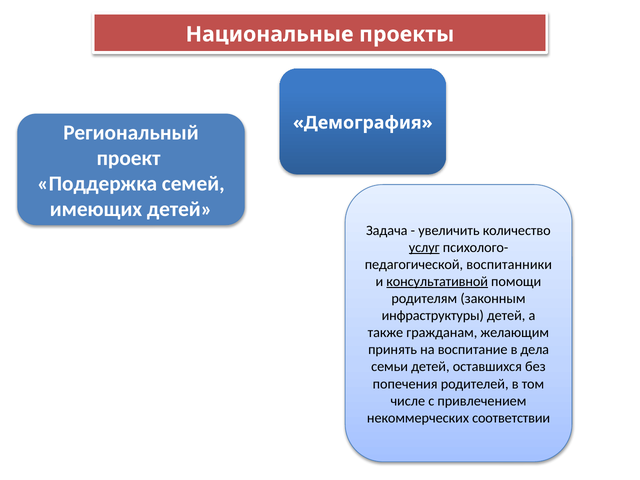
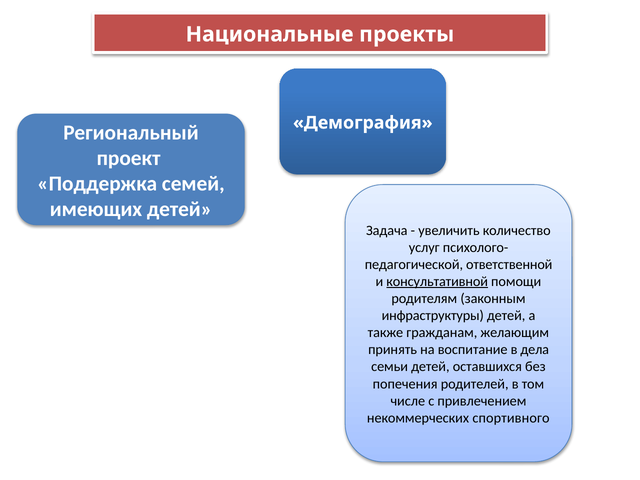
услуг underline: present -> none
воспитанники: воспитанники -> ответственной
соответствии: соответствии -> спортивного
